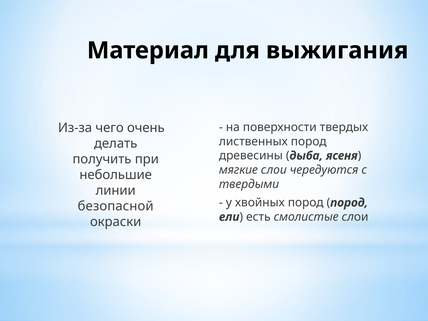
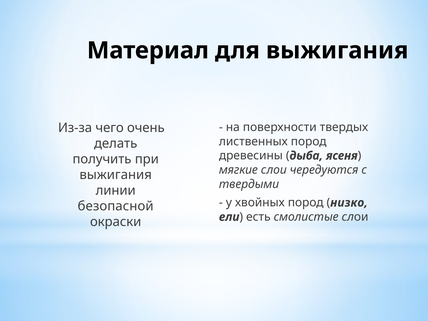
небольшие at (116, 175): небольшие -> выжигания
пород at (349, 203): пород -> низко
